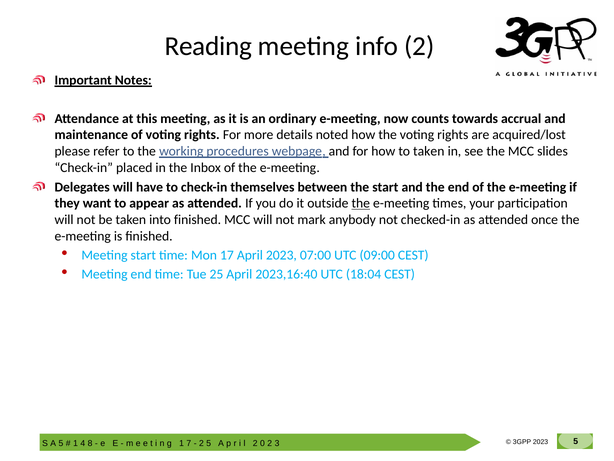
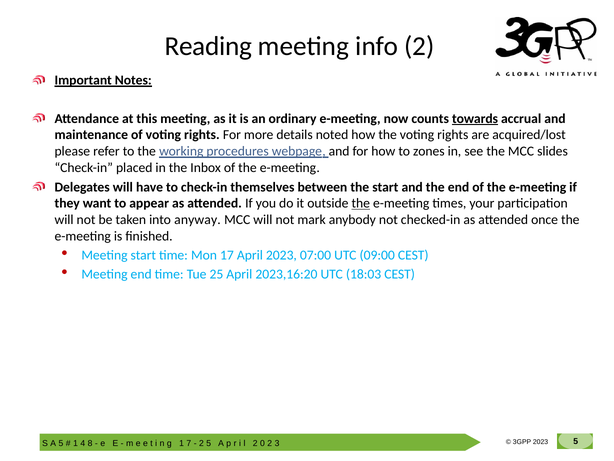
towards underline: none -> present
to taken: taken -> zones
into finished: finished -> anyway
2023,16:40: 2023,16:40 -> 2023,16:20
18:04: 18:04 -> 18:03
